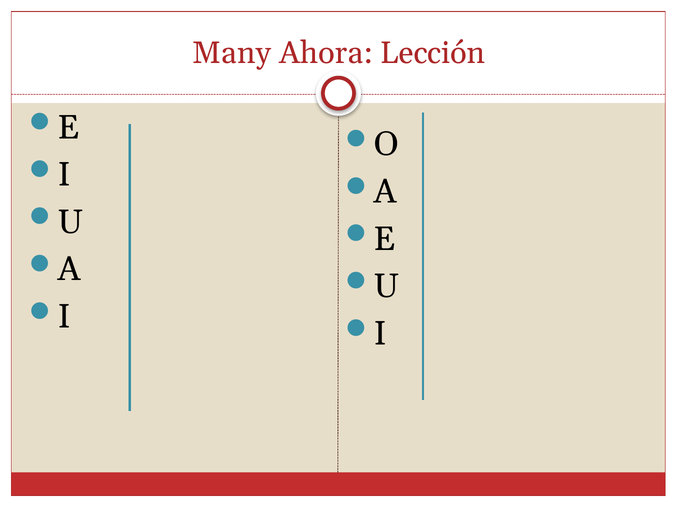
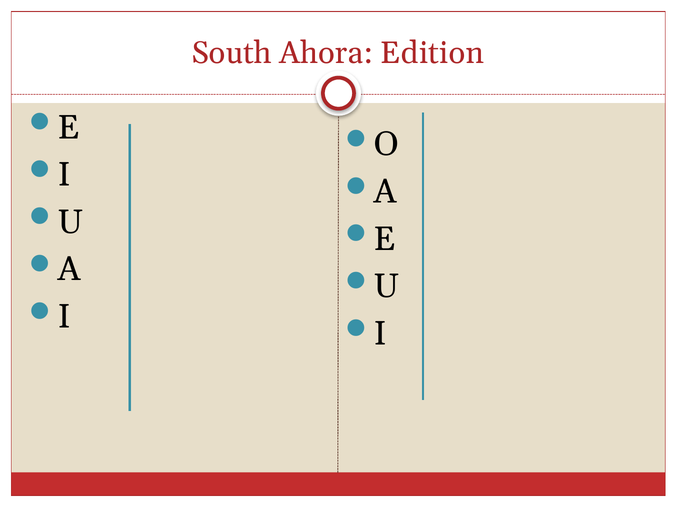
Many: Many -> South
Lección: Lección -> Edition
